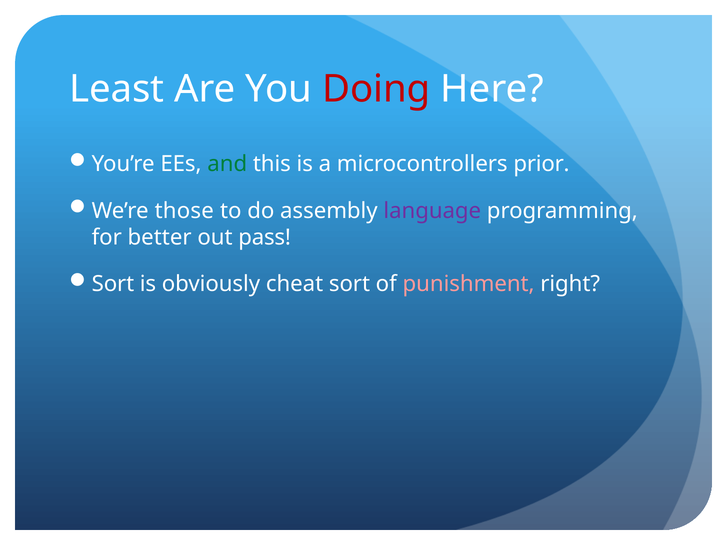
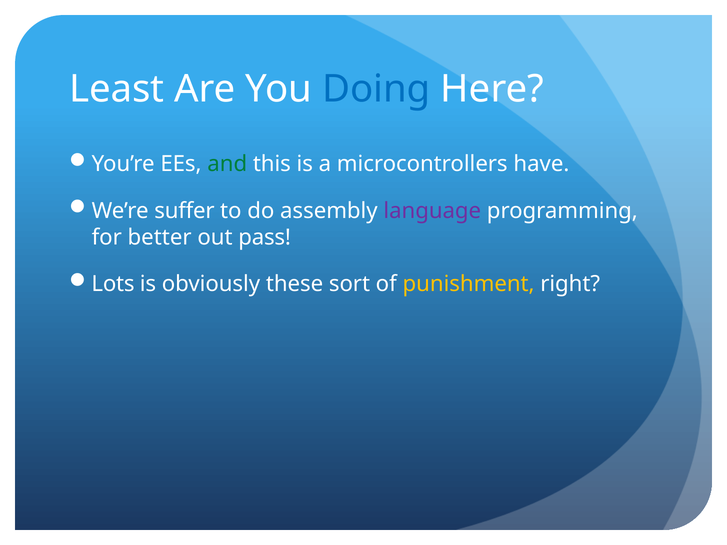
Doing colour: red -> blue
prior: prior -> have
those: those -> suffer
Sort at (113, 284): Sort -> Lots
cheat: cheat -> these
punishment colour: pink -> yellow
